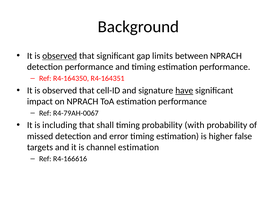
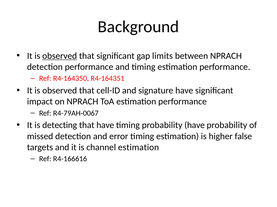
have at (184, 91) underline: present -> none
including: including -> detecting
that shall: shall -> have
probability with: with -> have
